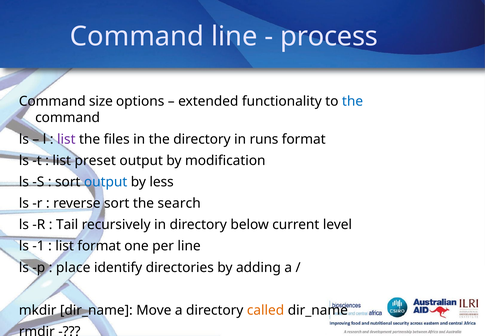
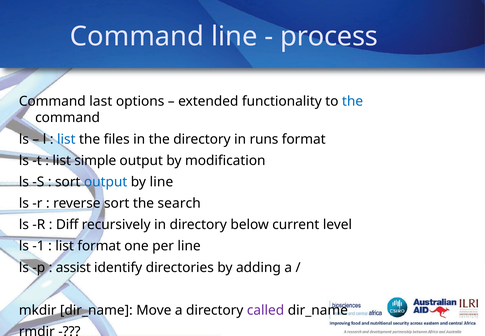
size: size -> last
list at (66, 139) colour: purple -> blue
preset: preset -> simple
by less: less -> line
Tail: Tail -> Diff
place: place -> assist
called colour: orange -> purple
